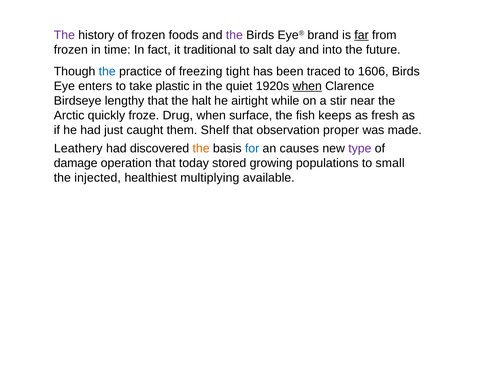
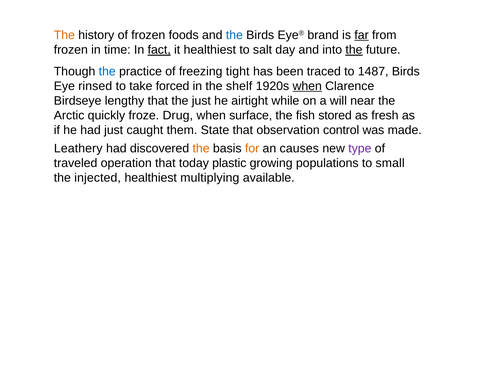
The at (64, 35) colour: purple -> orange
the at (234, 35) colour: purple -> blue
fact underline: none -> present
it traditional: traditional -> healthiest
the at (354, 50) underline: none -> present
1606: 1606 -> 1487
enters: enters -> rinsed
plastic: plastic -> forced
quiet: quiet -> shelf
the halt: halt -> just
stir: stir -> will
keeps: keeps -> stored
Shelf: Shelf -> State
proper: proper -> control
for colour: blue -> orange
damage: damage -> traveled
stored: stored -> plastic
